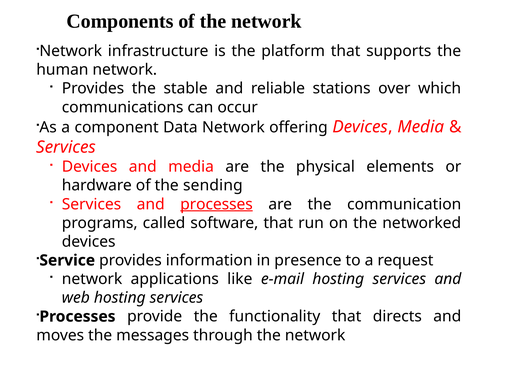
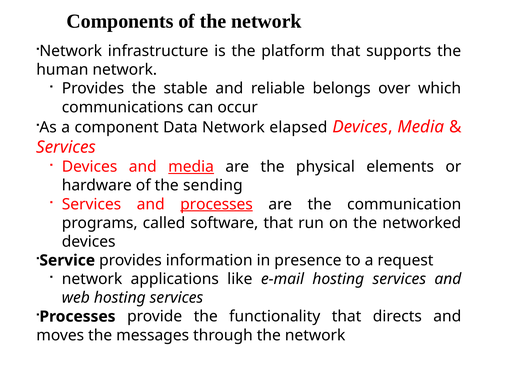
stations: stations -> belongs
offering: offering -> elapsed
media at (191, 167) underline: none -> present
